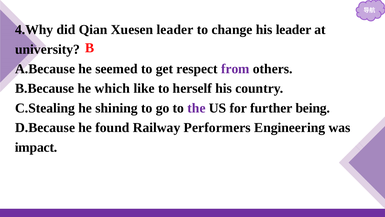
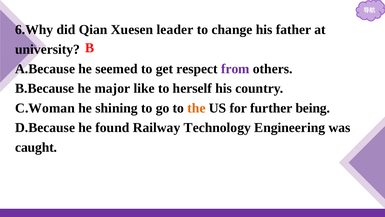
4.Why: 4.Why -> 6.Why
his leader: leader -> father
which: which -> major
C.Stealing: C.Stealing -> C.Woman
the colour: purple -> orange
Performers: Performers -> Technology
impact: impact -> caught
